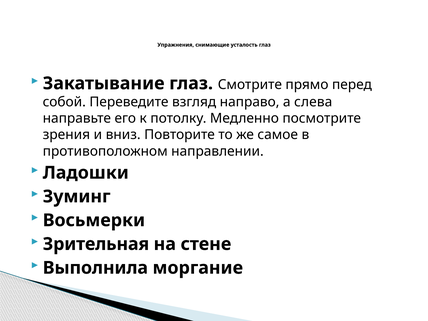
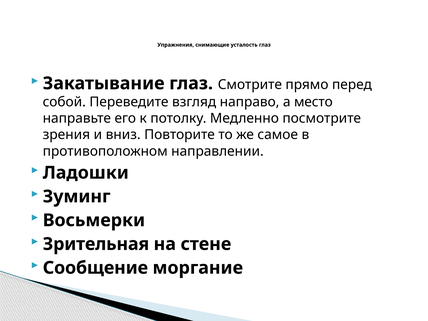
слева: слева -> место
Выполнила: Выполнила -> Сообщение
